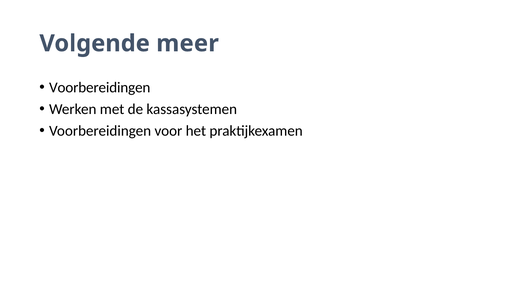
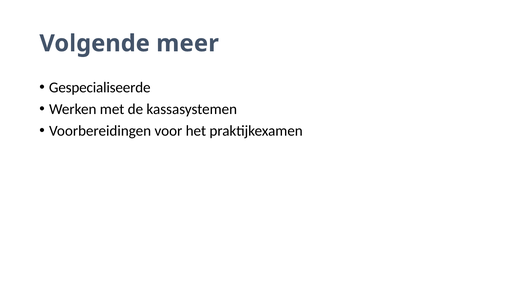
Voorbereidingen at (100, 87): Voorbereidingen -> Gespecialiseerde
